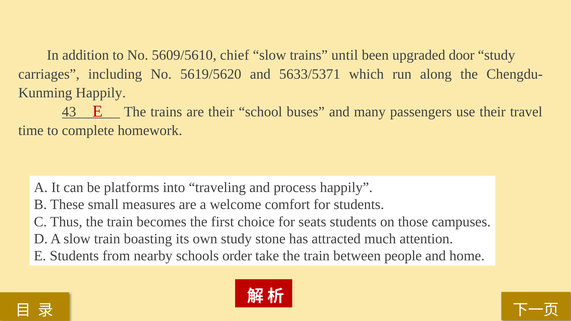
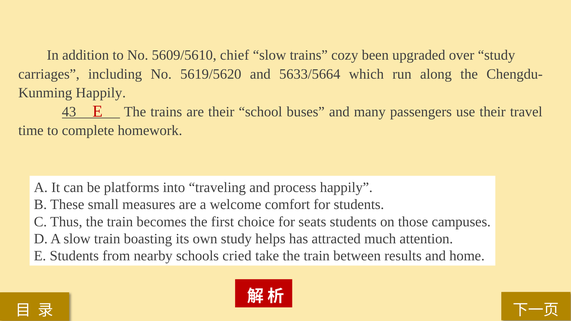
until: until -> cozy
door: door -> over
5633/5371: 5633/5371 -> 5633/5664
stone: stone -> helps
order: order -> cried
people: people -> results
